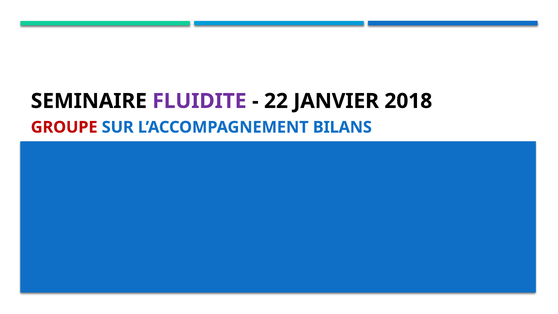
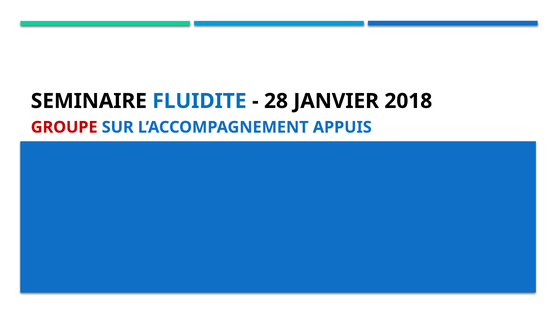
FLUIDITE colour: purple -> blue
22: 22 -> 28
BILANS: BILANS -> APPUIS
